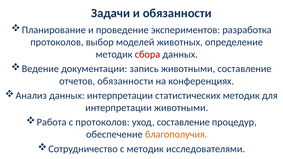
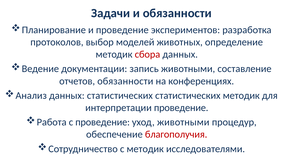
данных интерпретации: интерпретации -> статистических
интерпретации животными: животными -> проведение
с протоколов: протоколов -> проведение
уход составление: составление -> животными
благополучия colour: orange -> red
